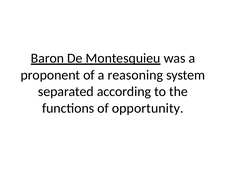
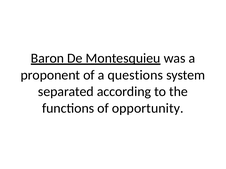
reasoning: reasoning -> questions
